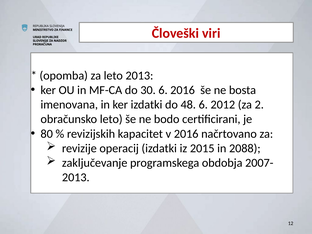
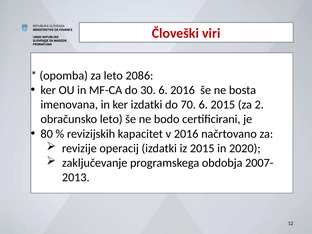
leto 2013: 2013 -> 2086
48: 48 -> 70
6 2012: 2012 -> 2015
2088: 2088 -> 2020
